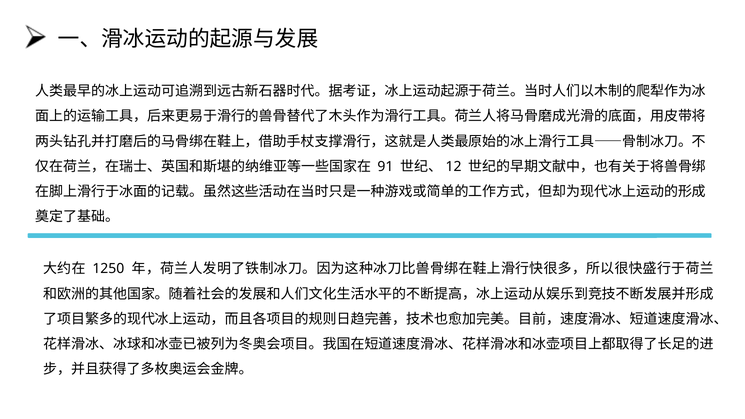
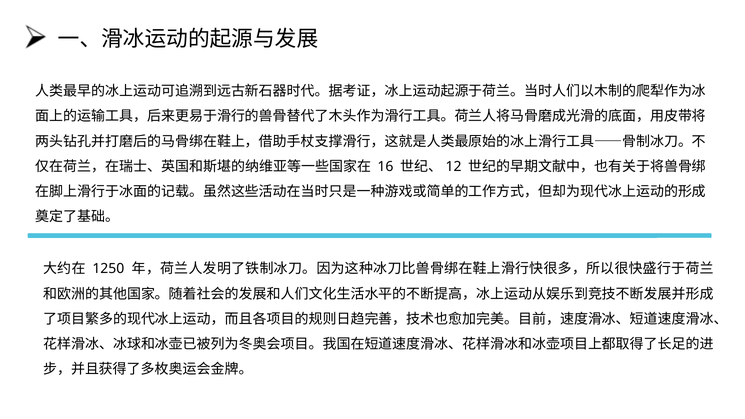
91: 91 -> 16
